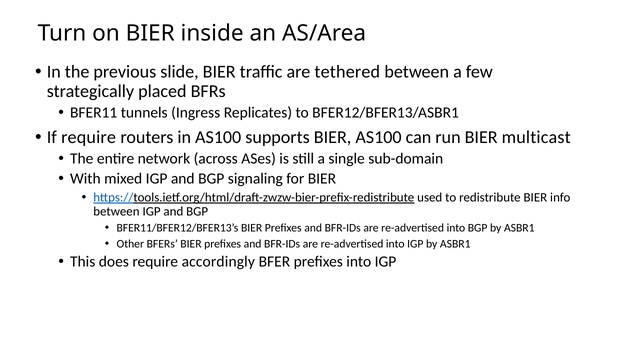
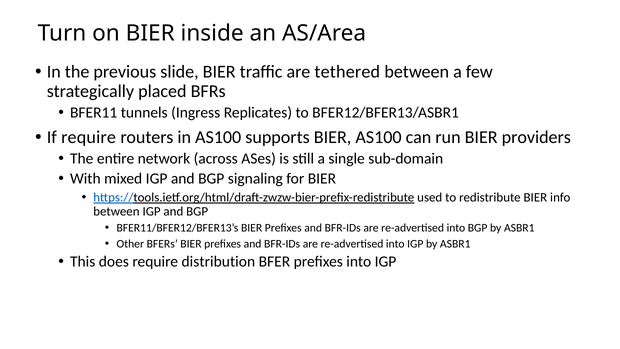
multicast: multicast -> providers
accordingly: accordingly -> distribution
